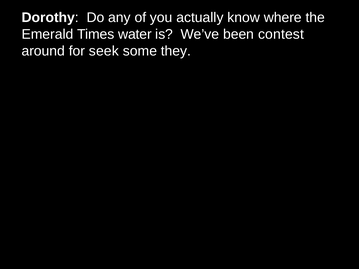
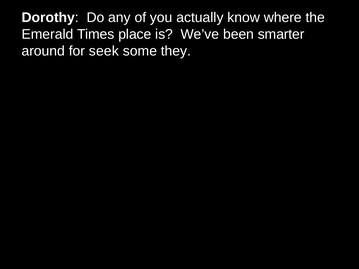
water: water -> place
contest: contest -> smarter
